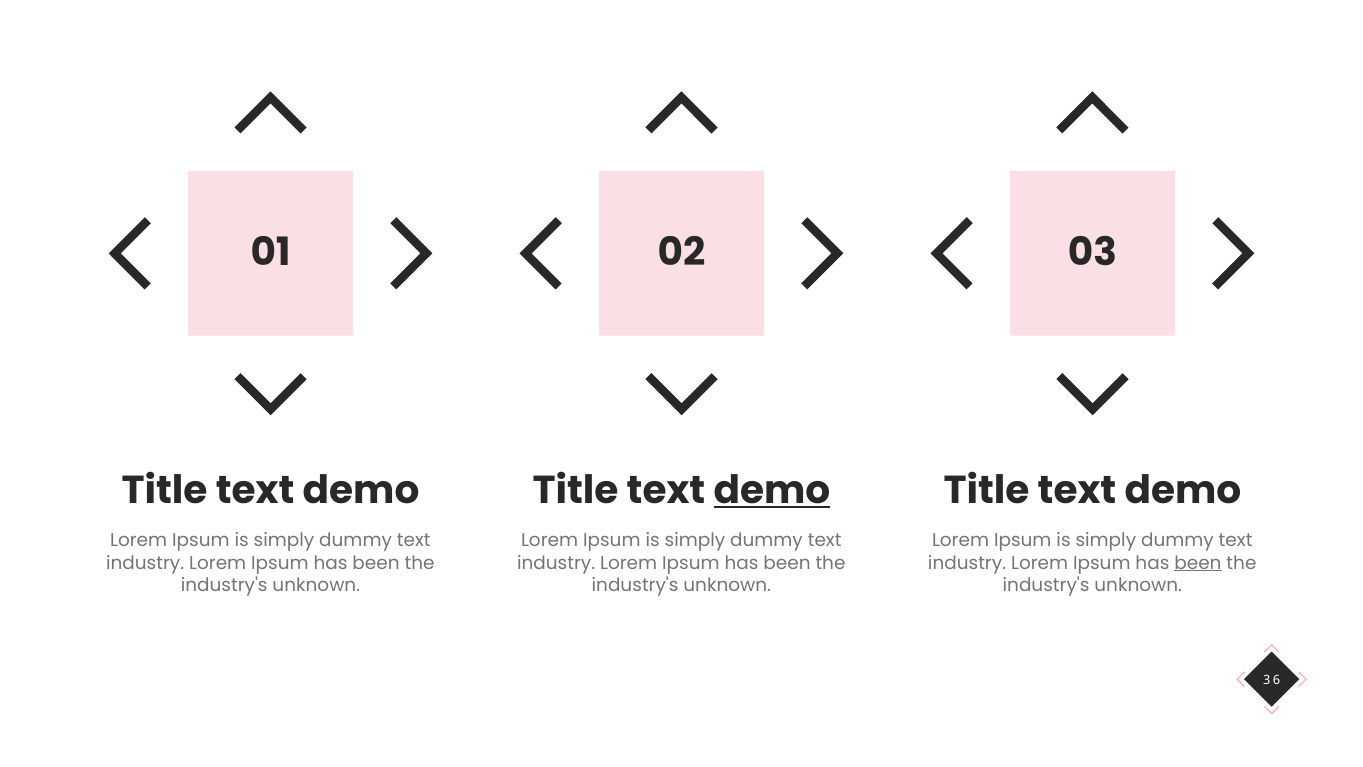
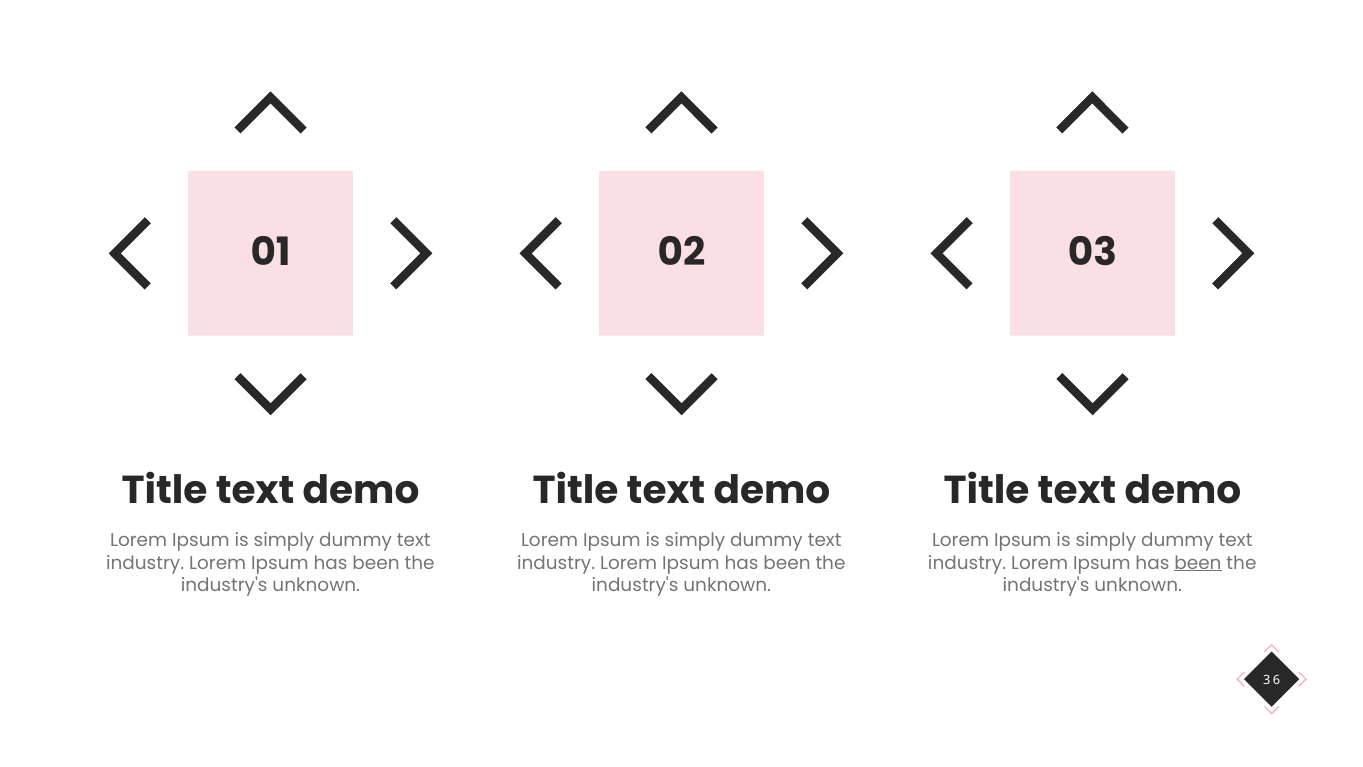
demo at (772, 490) underline: present -> none
